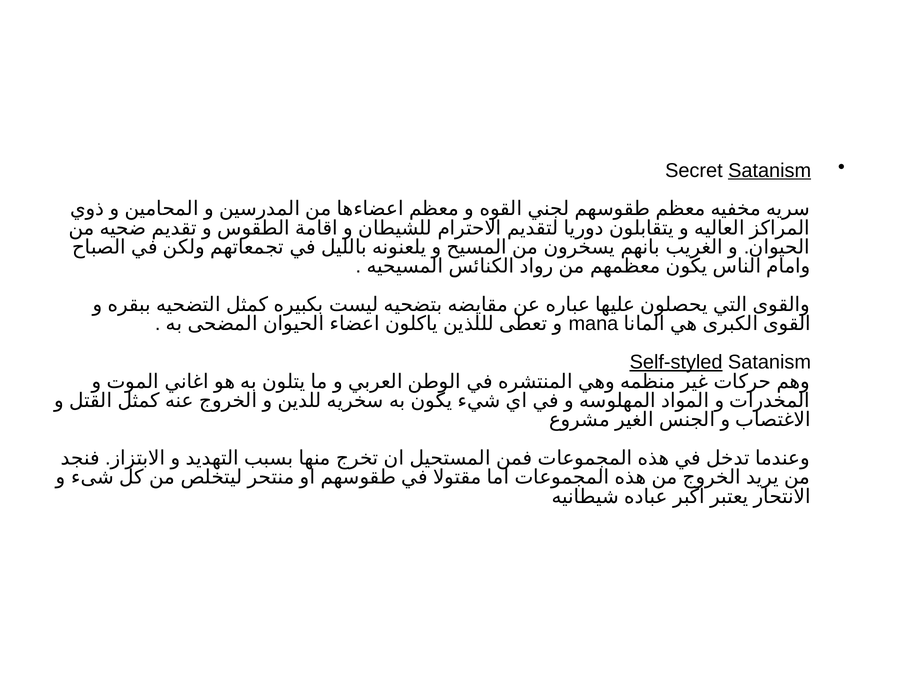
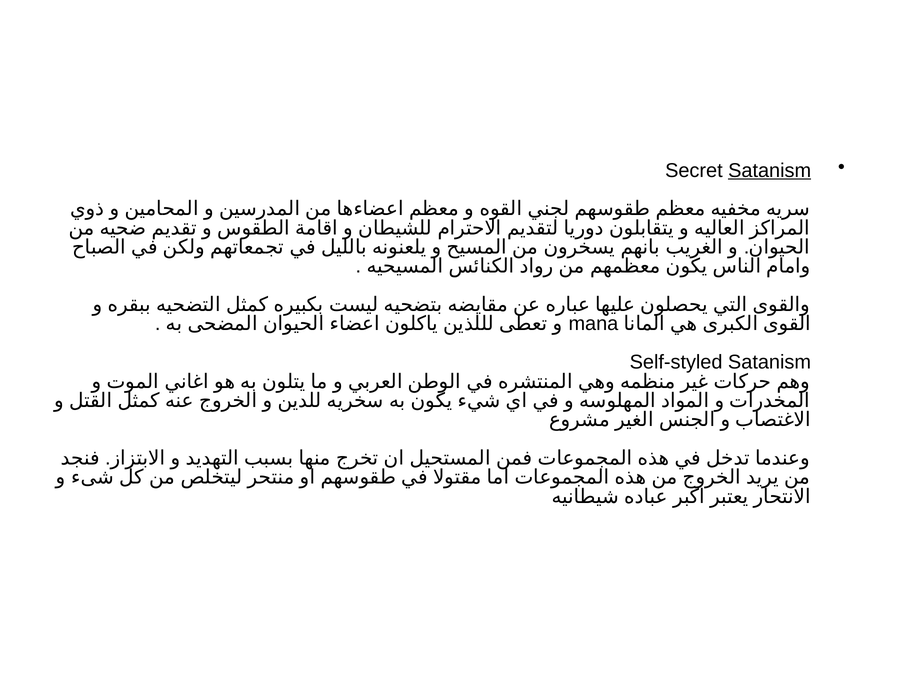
Self-styled underline: present -> none
